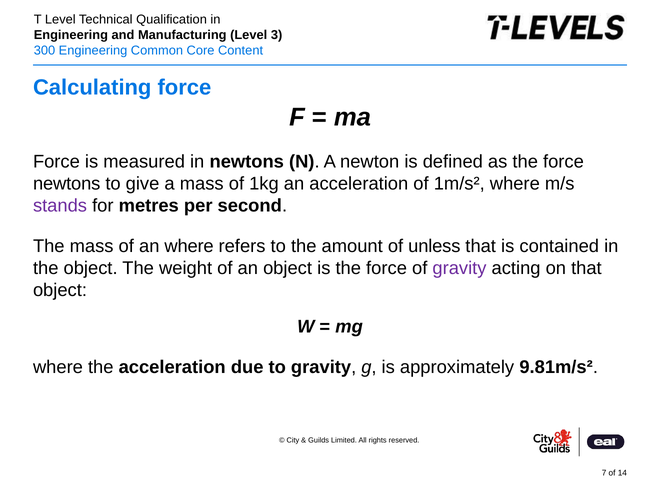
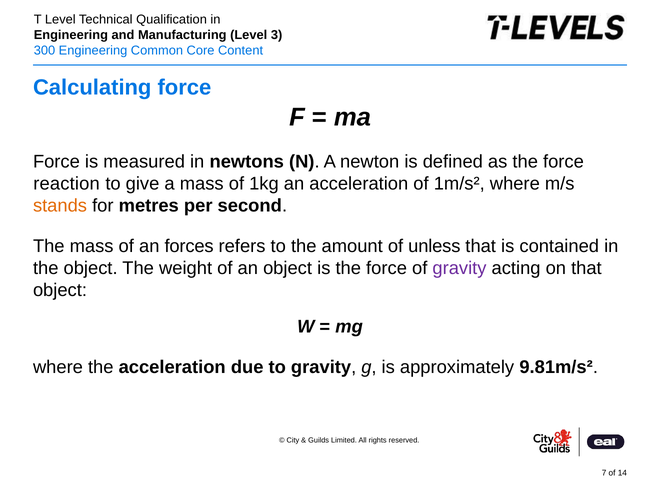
newtons at (67, 184): newtons -> reaction
stands colour: purple -> orange
an where: where -> forces
